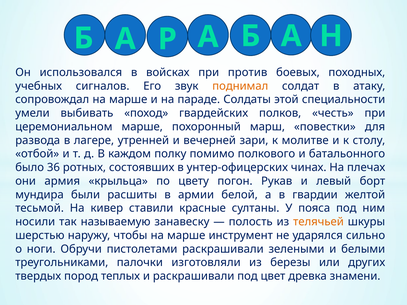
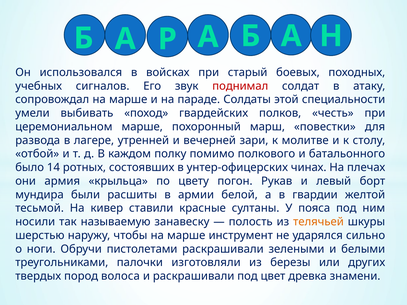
против: против -> старый
поднимал colour: orange -> red
36: 36 -> 14
теплых: теплых -> волоса
